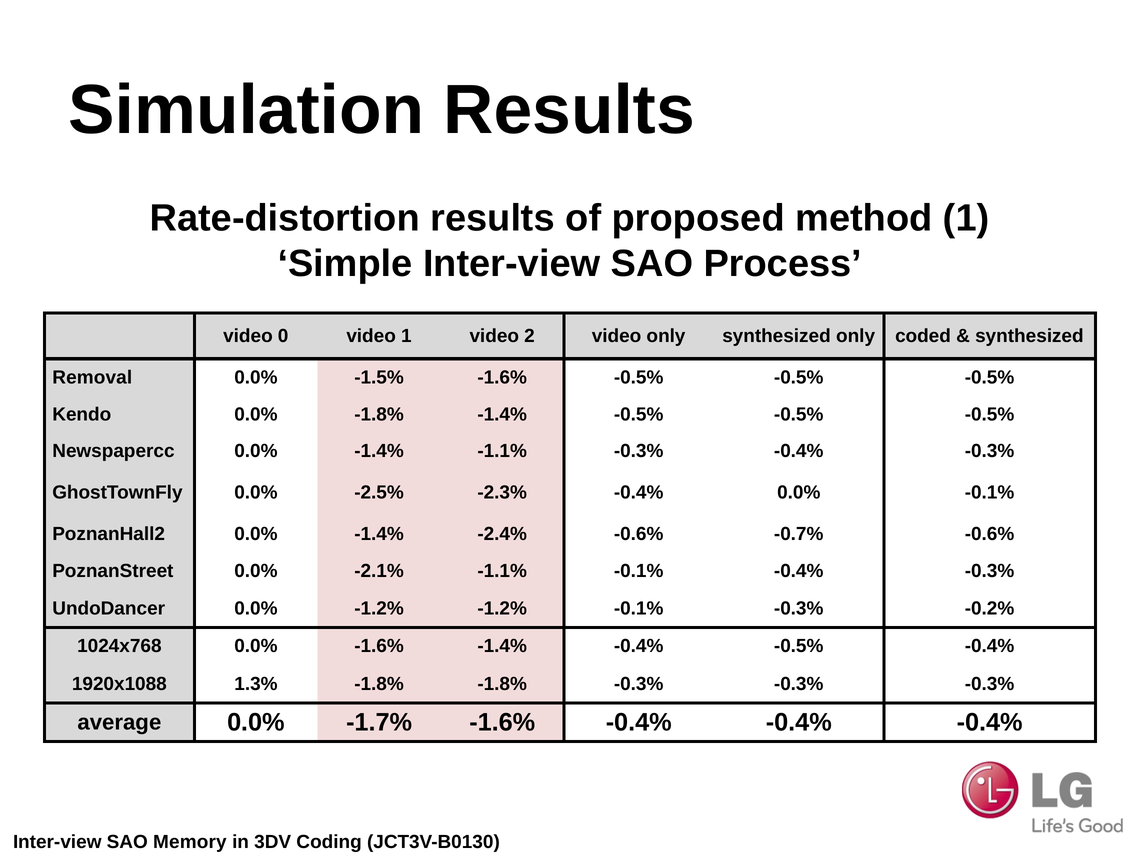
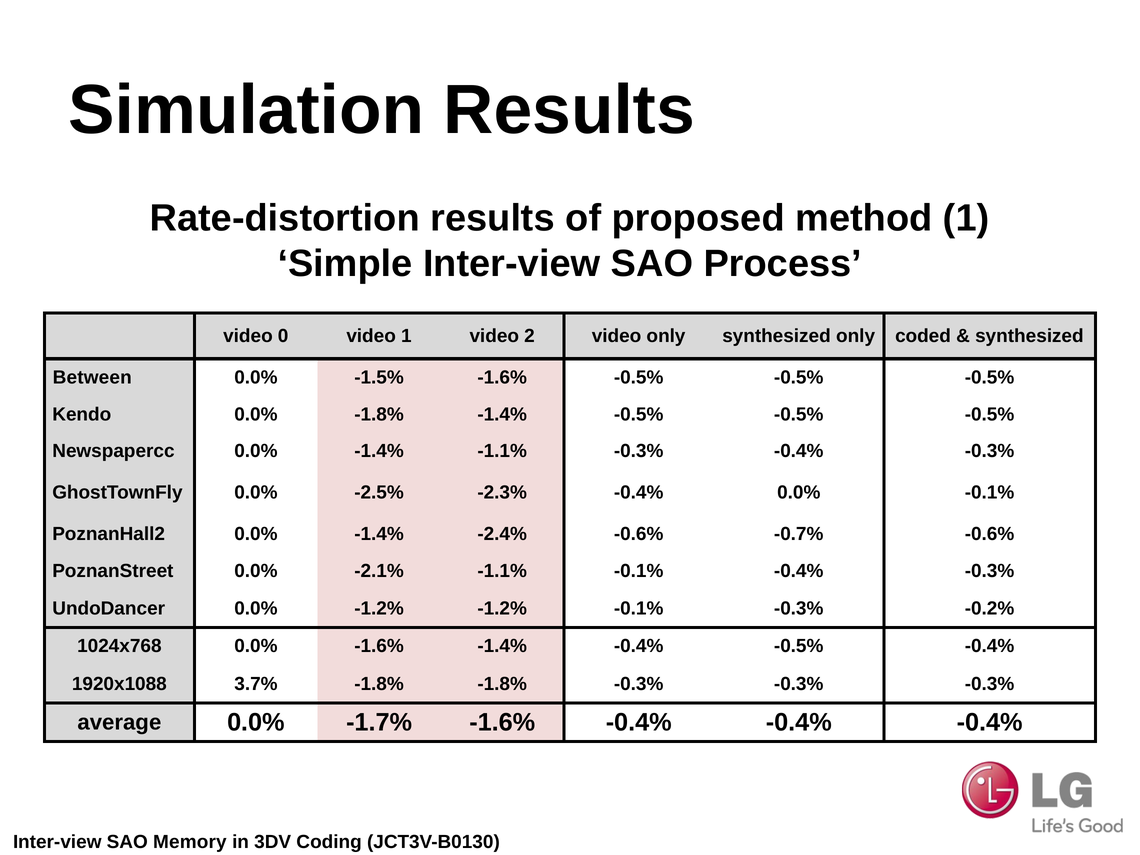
Removal: Removal -> Between
1.3%: 1.3% -> 3.7%
